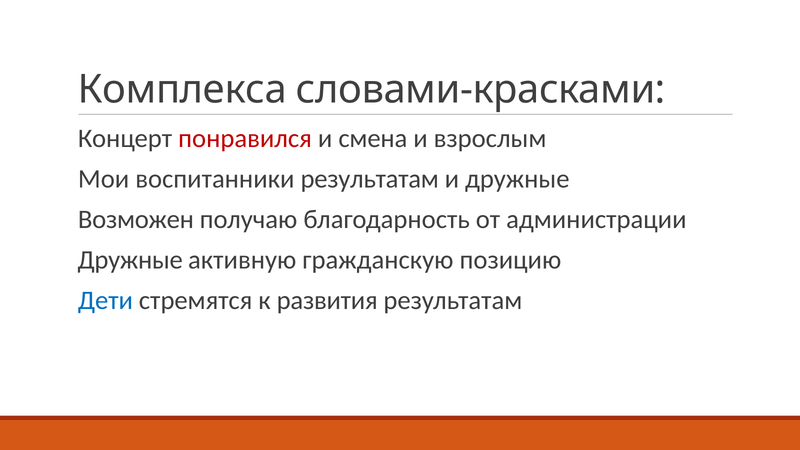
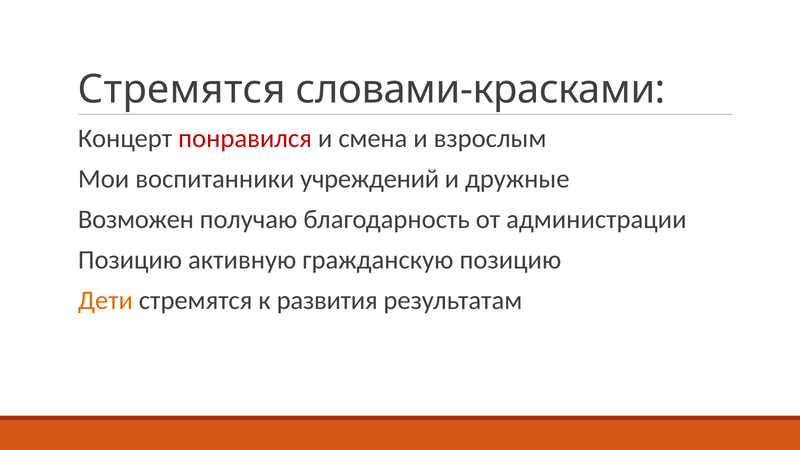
Комплекса at (182, 90): Комплекса -> Стремятся
воспитанники результатам: результатам -> учреждений
Дружные at (130, 260): Дружные -> Позицию
Дети colour: blue -> orange
